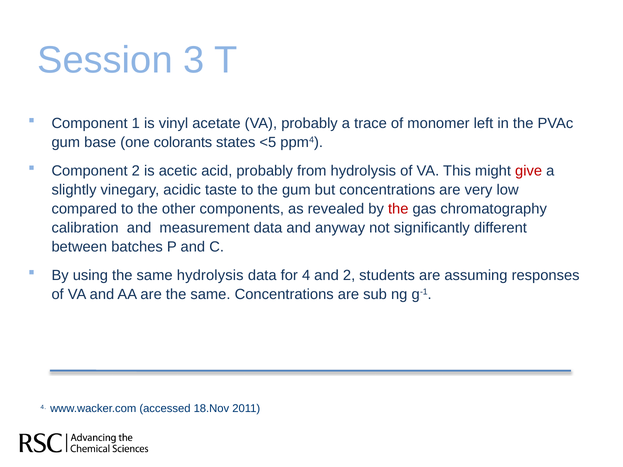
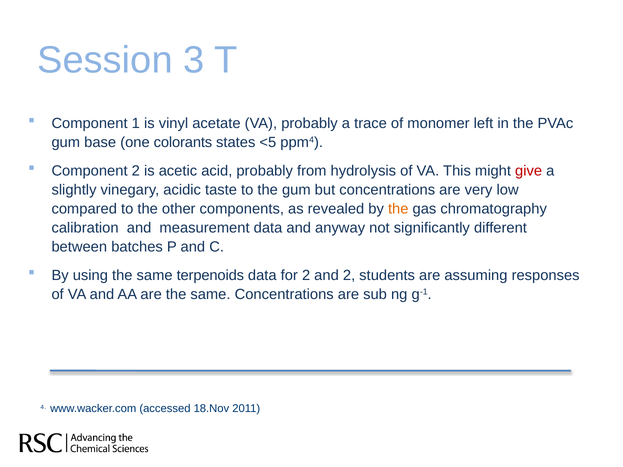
the at (398, 209) colour: red -> orange
same hydrolysis: hydrolysis -> terpenoids
for 4: 4 -> 2
